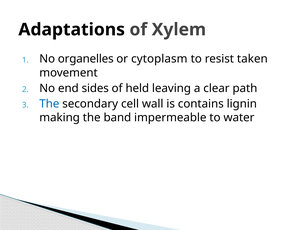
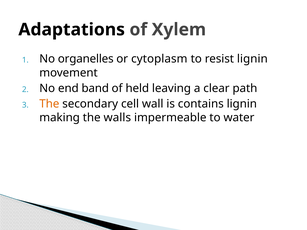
resist taken: taken -> lignin
sides: sides -> band
The at (49, 104) colour: blue -> orange
band: band -> walls
